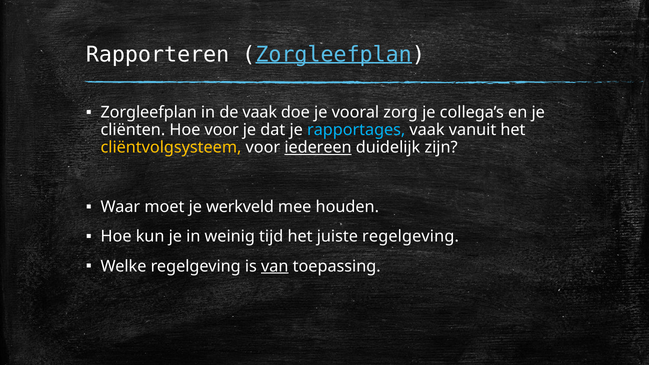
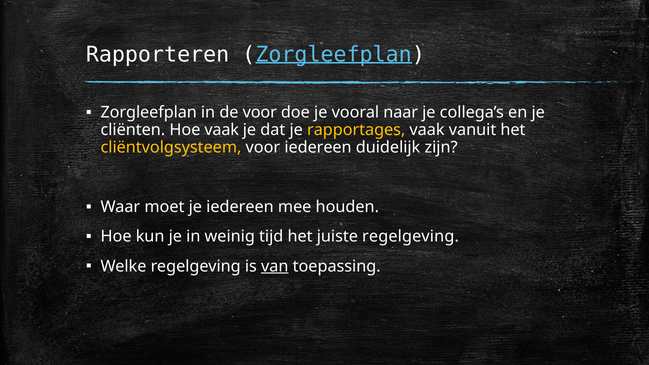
de vaak: vaak -> voor
zorg: zorg -> naar
Hoe voor: voor -> vaak
rapportages colour: light blue -> yellow
iedereen at (318, 148) underline: present -> none
je werkveld: werkveld -> iedereen
